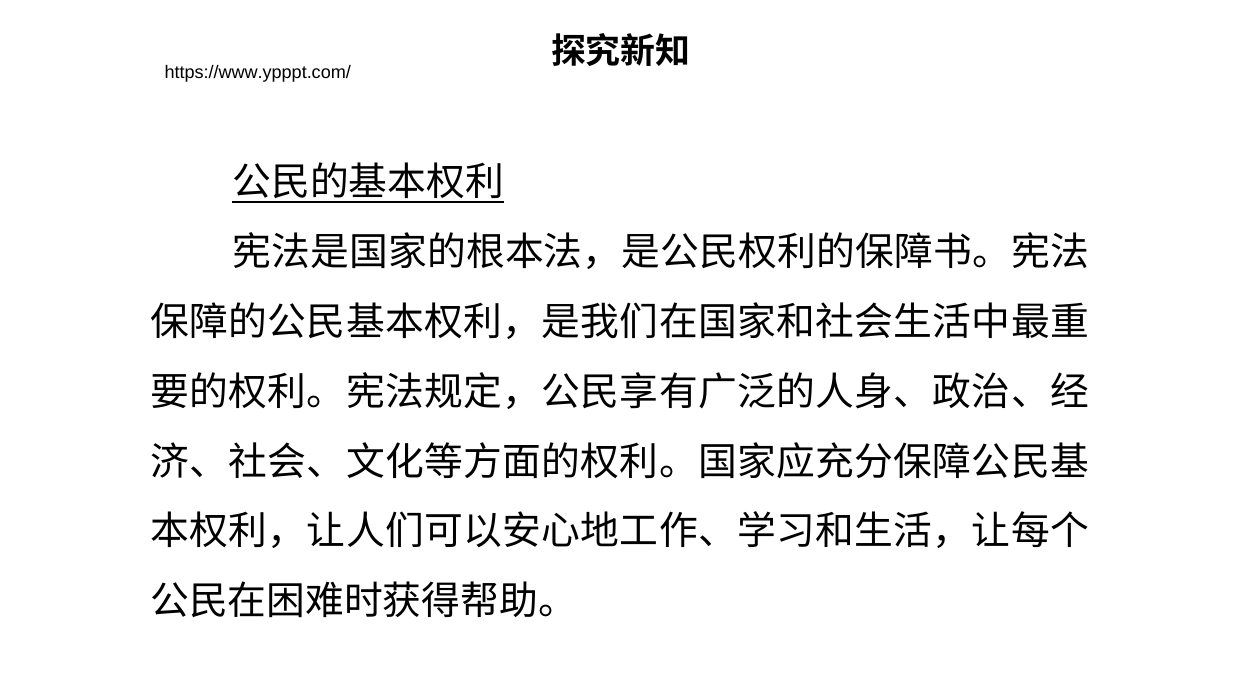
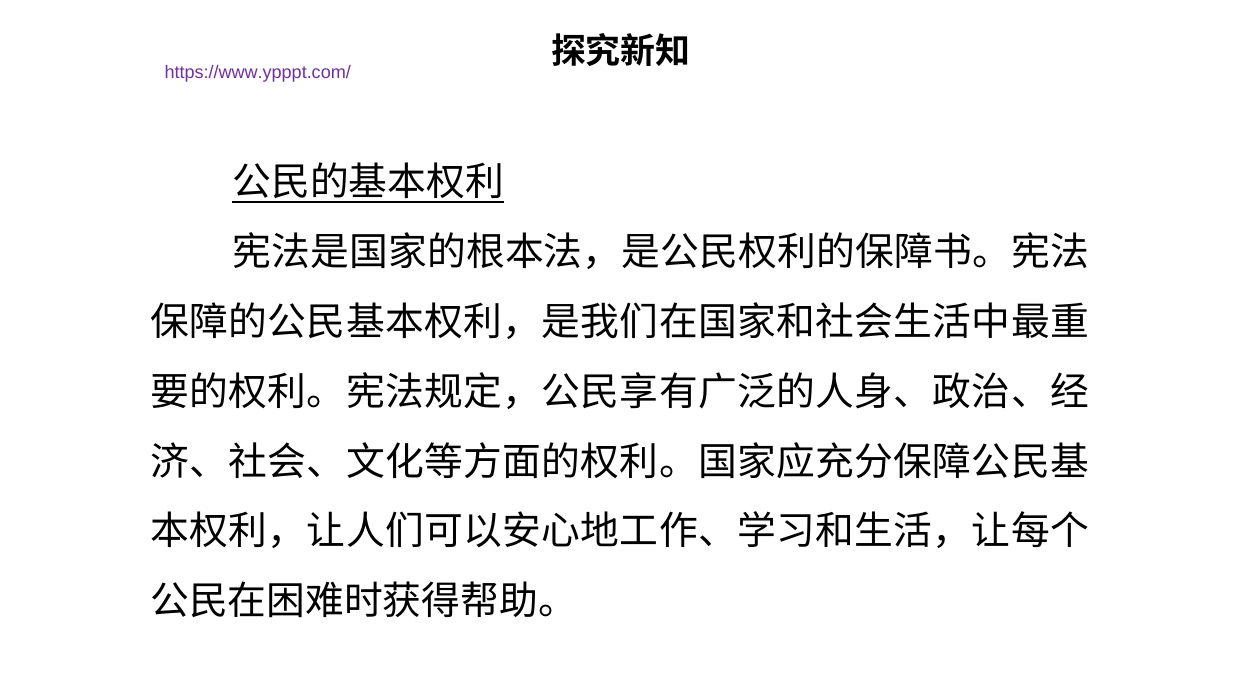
https://www.ypppt.com/ colour: black -> purple
